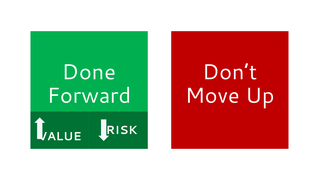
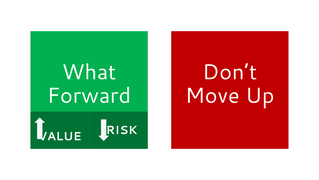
Done: Done -> What
